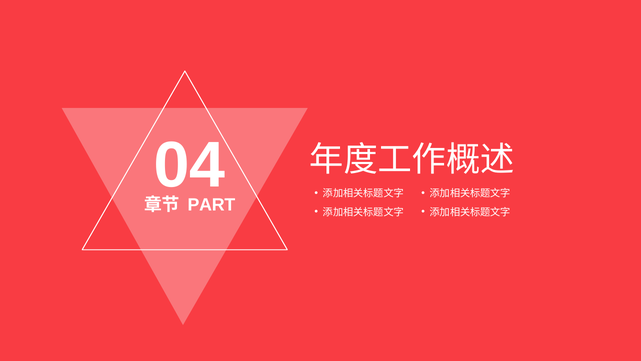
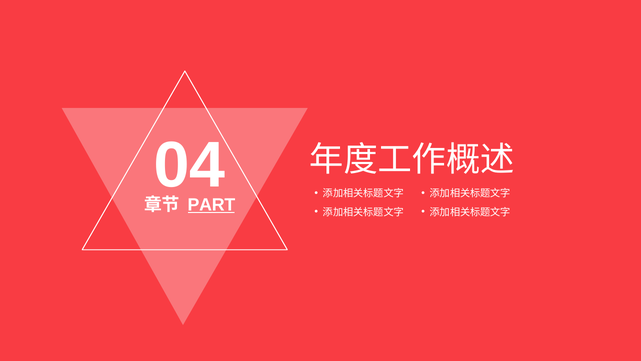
PART underline: none -> present
